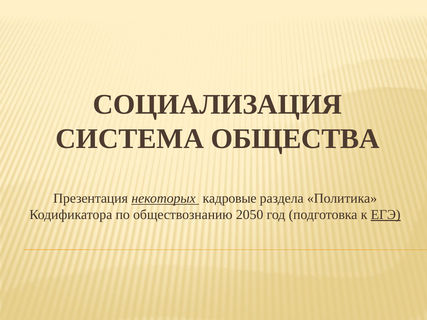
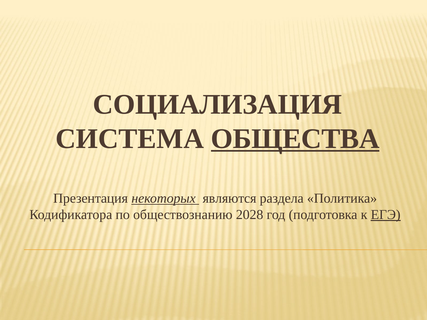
ОБЩЕСТВА underline: none -> present
кадровые: кадровые -> являются
2050: 2050 -> 2028
